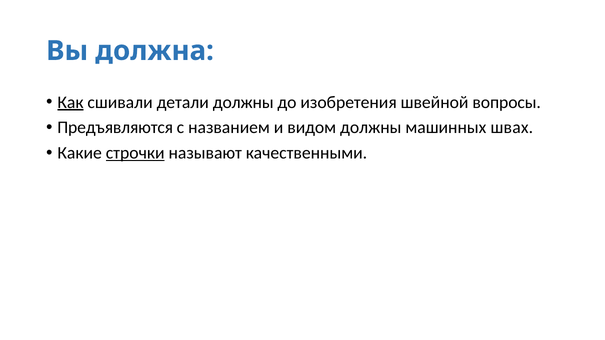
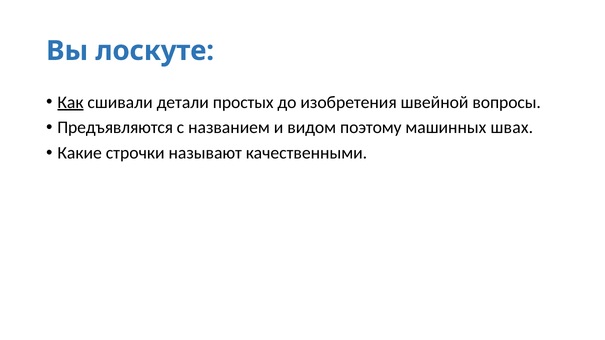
должна: должна -> лоскуте
детали должны: должны -> простых
видом должны: должны -> поэтому
строчки underline: present -> none
